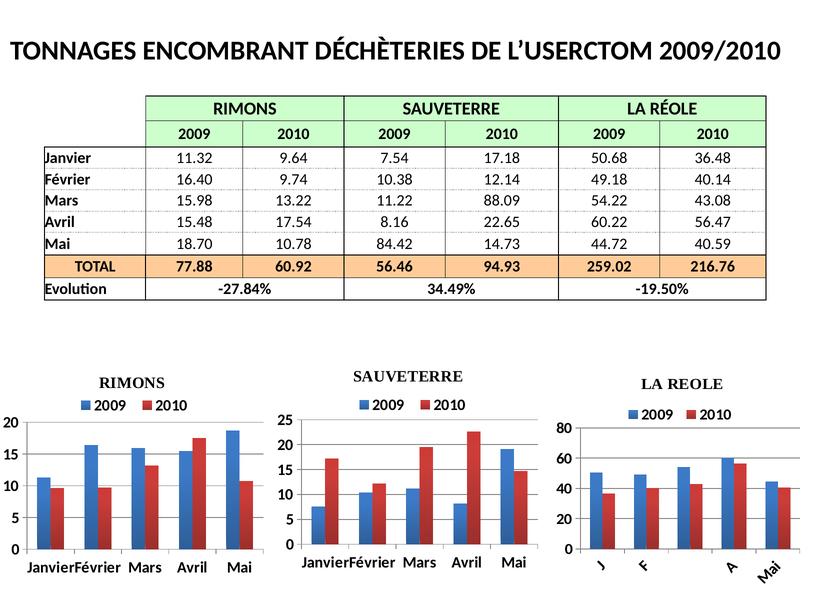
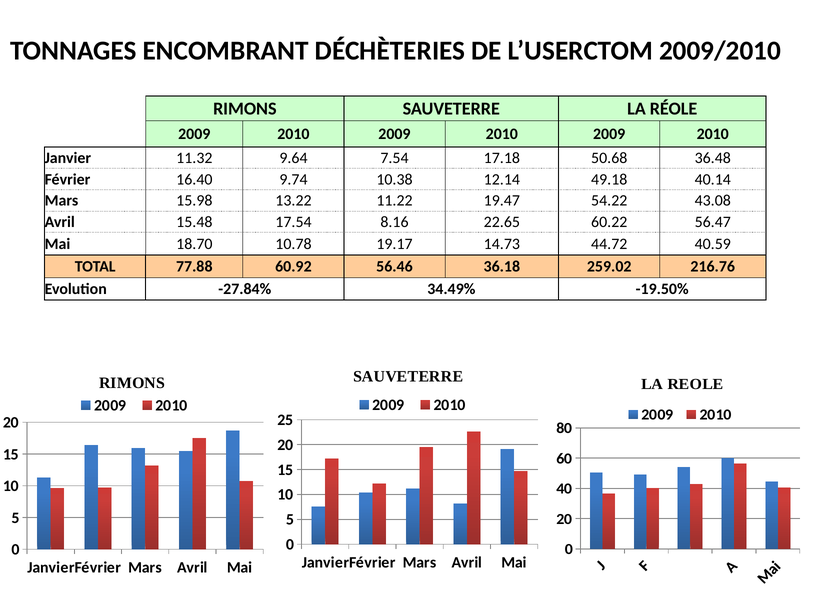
88.09: 88.09 -> 19.47
84.42: 84.42 -> 19.17
94.93: 94.93 -> 36.18
